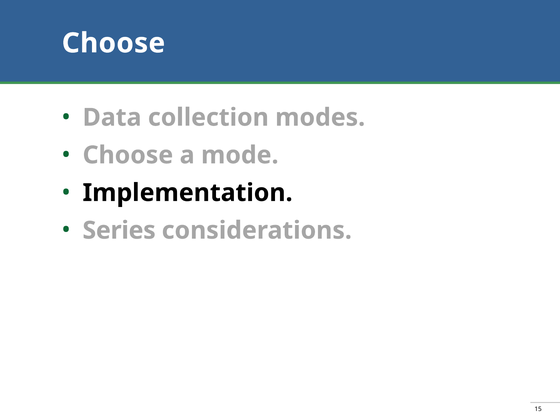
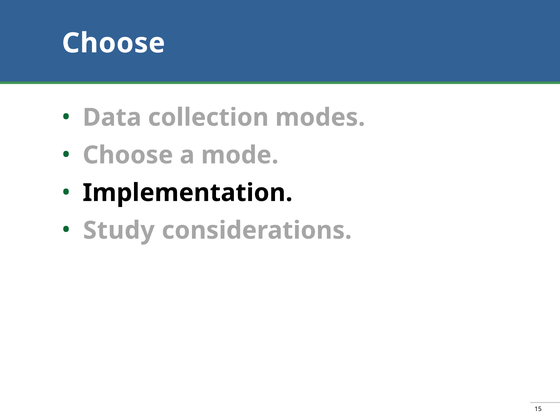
Series: Series -> Study
